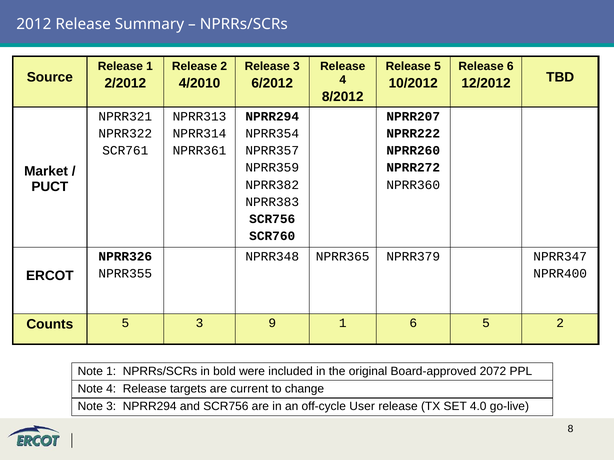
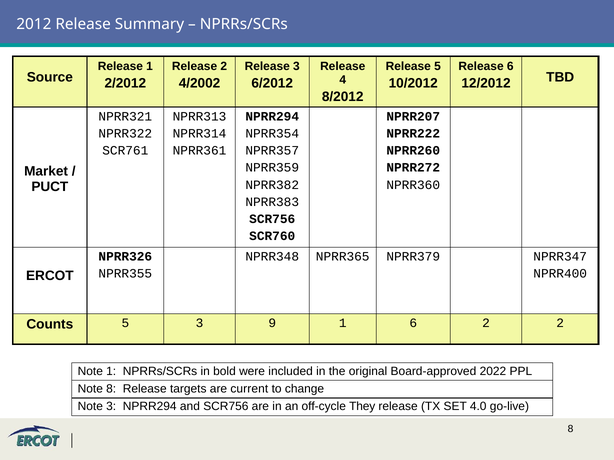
4/2010: 4/2010 -> 4/2002
6 5: 5 -> 2
2072: 2072 -> 2022
Note 4: 4 -> 8
User: User -> They
